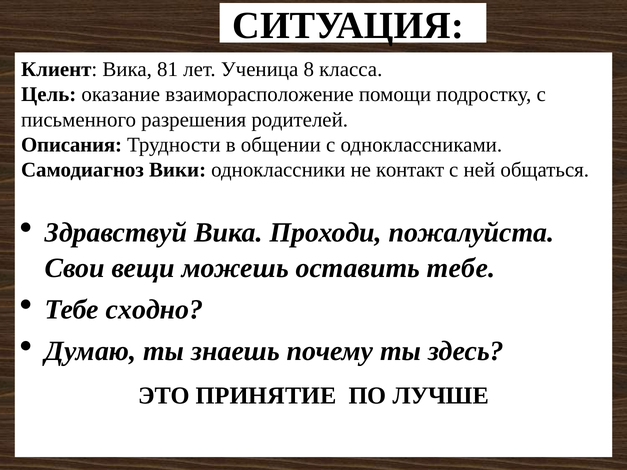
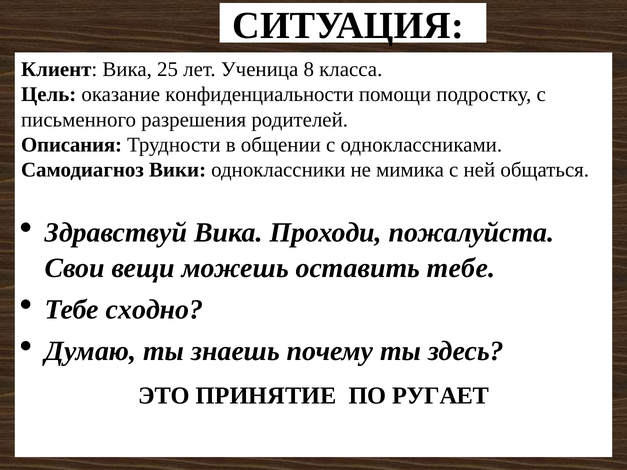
81: 81 -> 25
взаиморасположение: взаиморасположение -> конфиденциальности
контакт: контакт -> мимика
ЛУЧШЕ: ЛУЧШЕ -> РУГАЕТ
